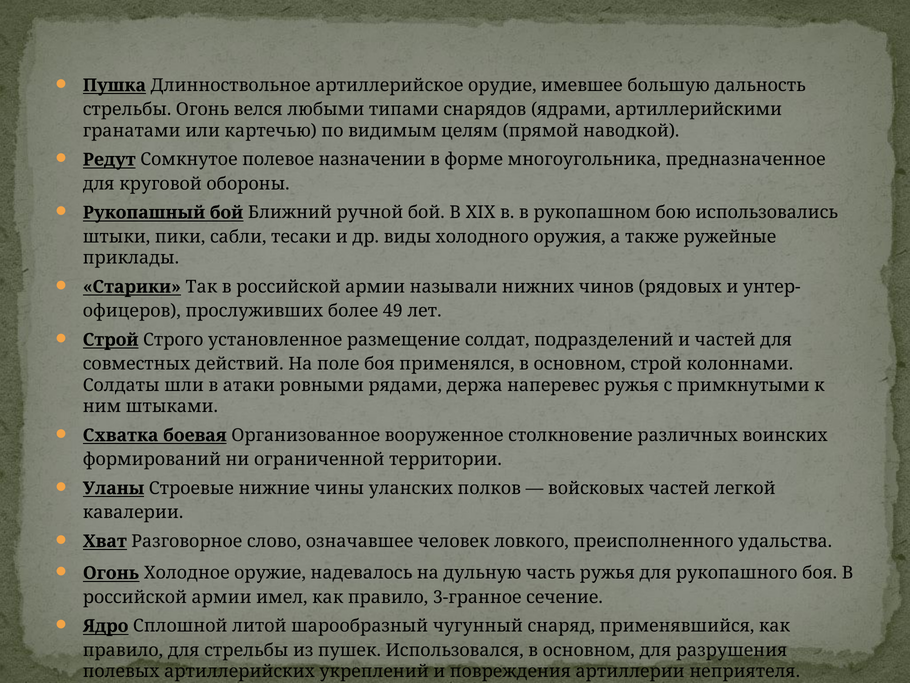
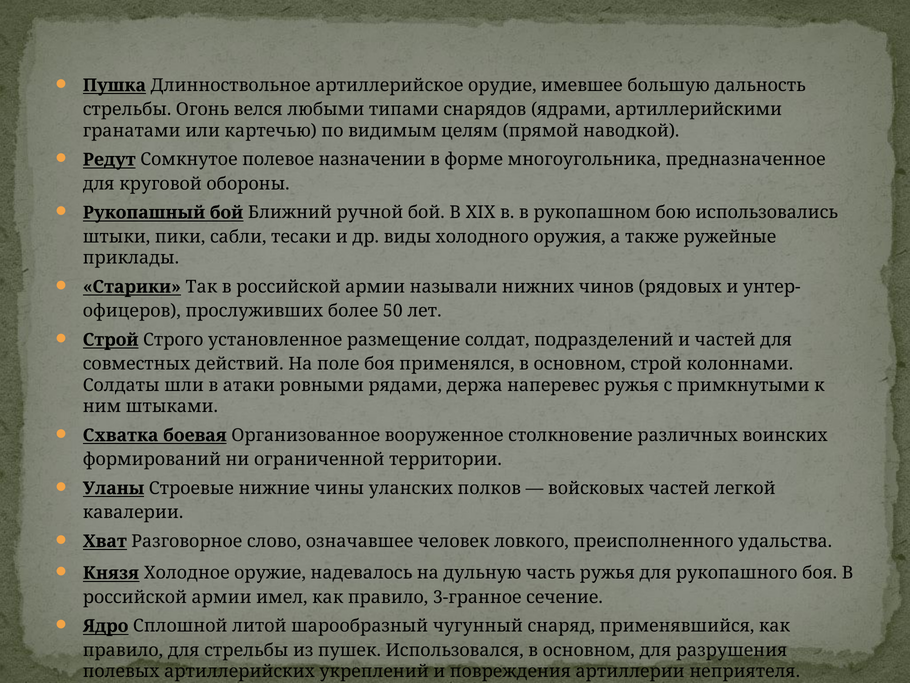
49: 49 -> 50
Огонь at (111, 573): Огонь -> Князя
